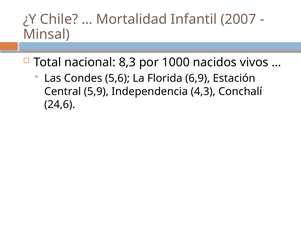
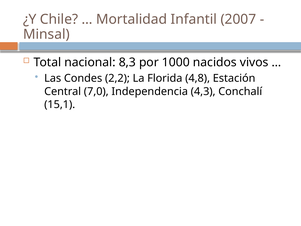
5,6: 5,6 -> 2,2
6,9: 6,9 -> 4,8
5,9: 5,9 -> 7,0
24,6: 24,6 -> 15,1
